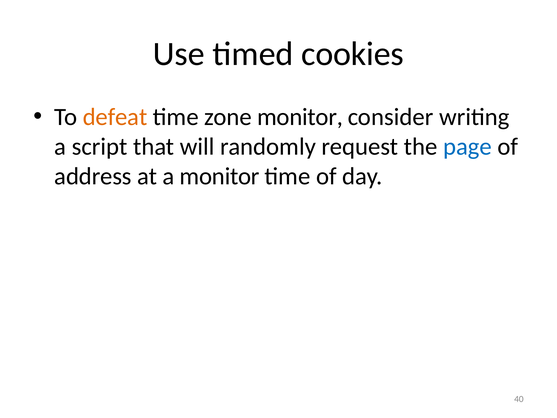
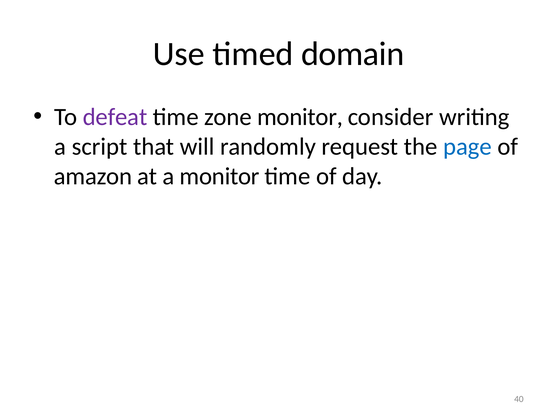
cookies: cookies -> domain
defeat colour: orange -> purple
address: address -> amazon
